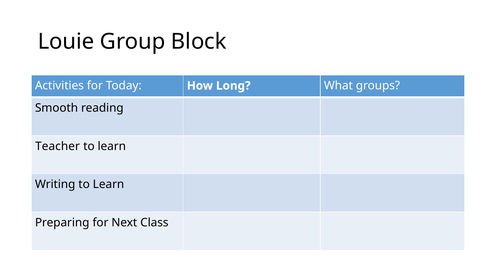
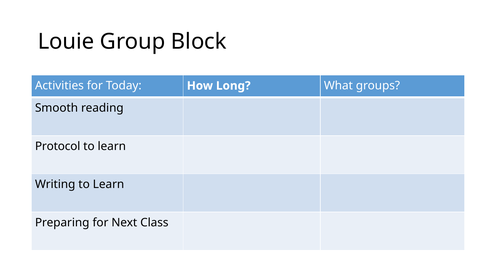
Teacher: Teacher -> Protocol
